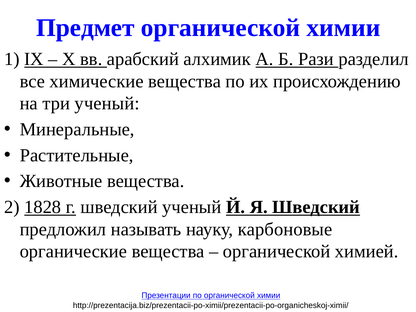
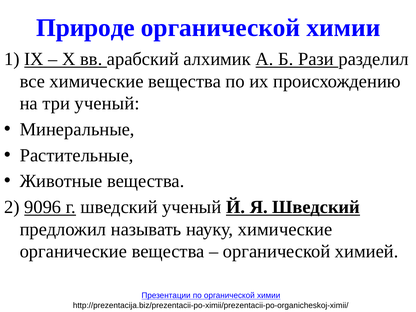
Предмет: Предмет -> Природе
1828: 1828 -> 9096
науку карбоновые: карбоновые -> химические
